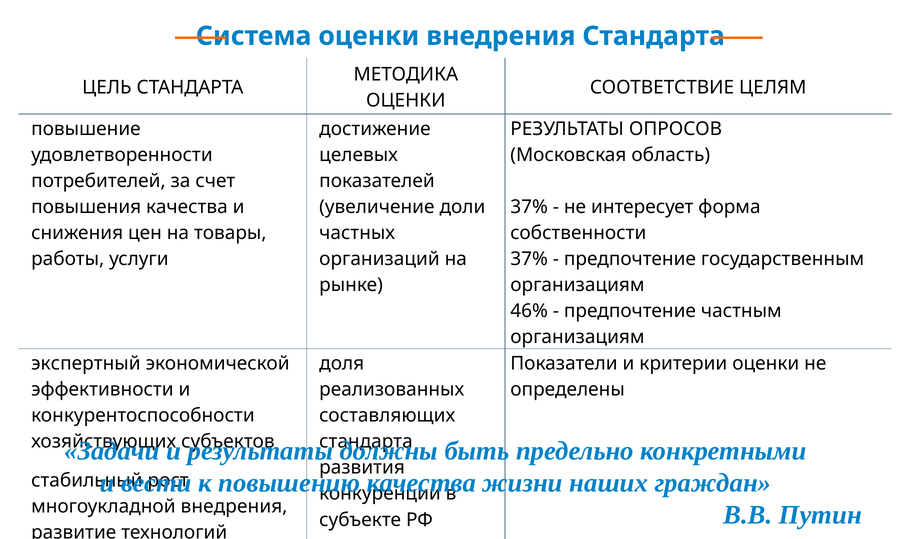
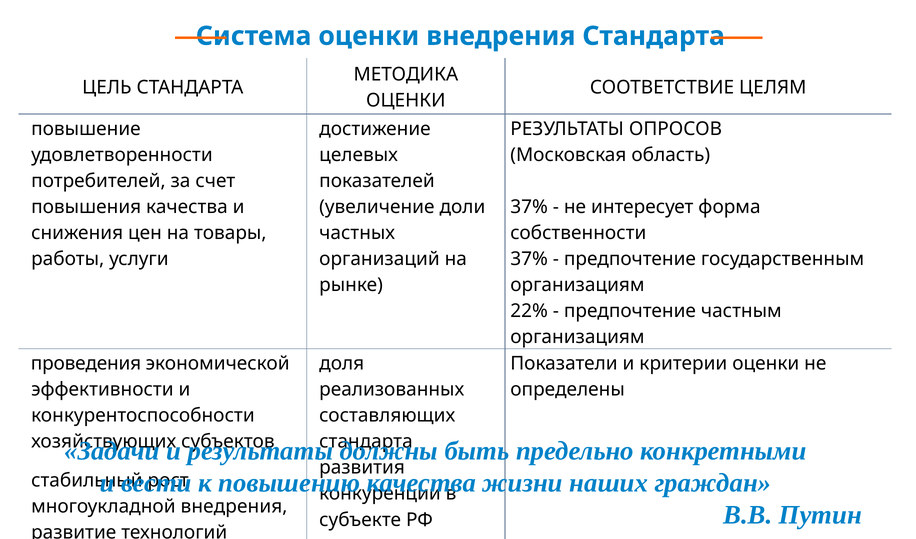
46%: 46% -> 22%
экспертный: экспертный -> проведения
